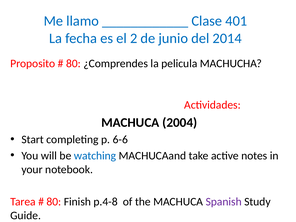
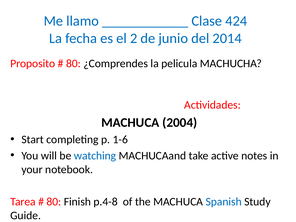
401: 401 -> 424
6-6: 6-6 -> 1-6
Spanish colour: purple -> blue
